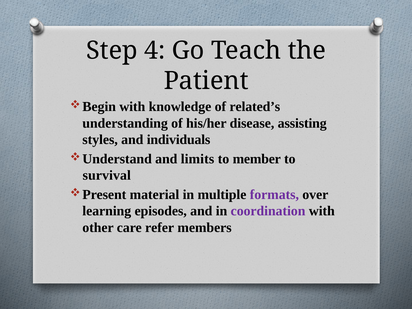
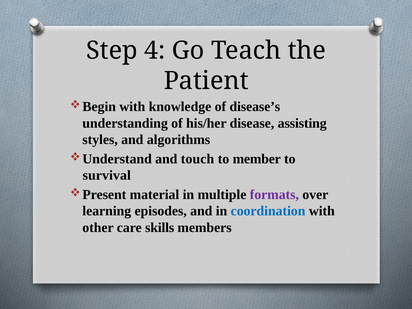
related’s: related’s -> disease’s
individuals: individuals -> algorithms
limits: limits -> touch
coordination colour: purple -> blue
refer: refer -> skills
